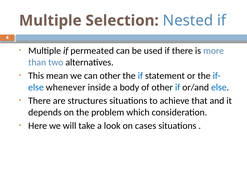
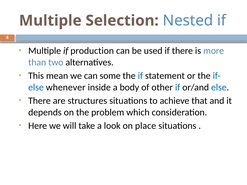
permeated: permeated -> production
can other: other -> some
cases: cases -> place
